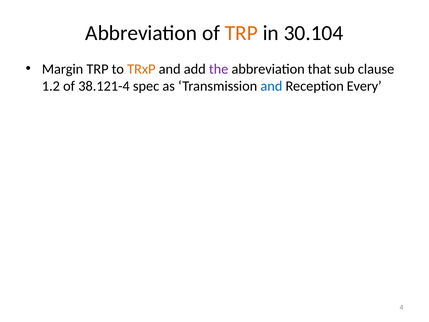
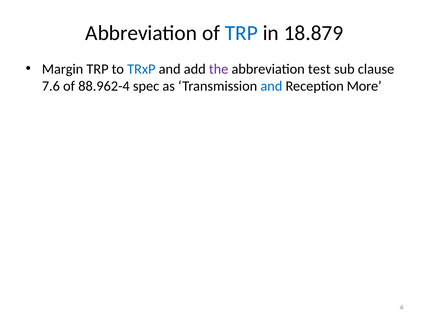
TRP at (241, 33) colour: orange -> blue
30.104: 30.104 -> 18.879
TRxP colour: orange -> blue
that: that -> test
1.2: 1.2 -> 7.6
38.121-4: 38.121-4 -> 88.962-4
Every: Every -> More
